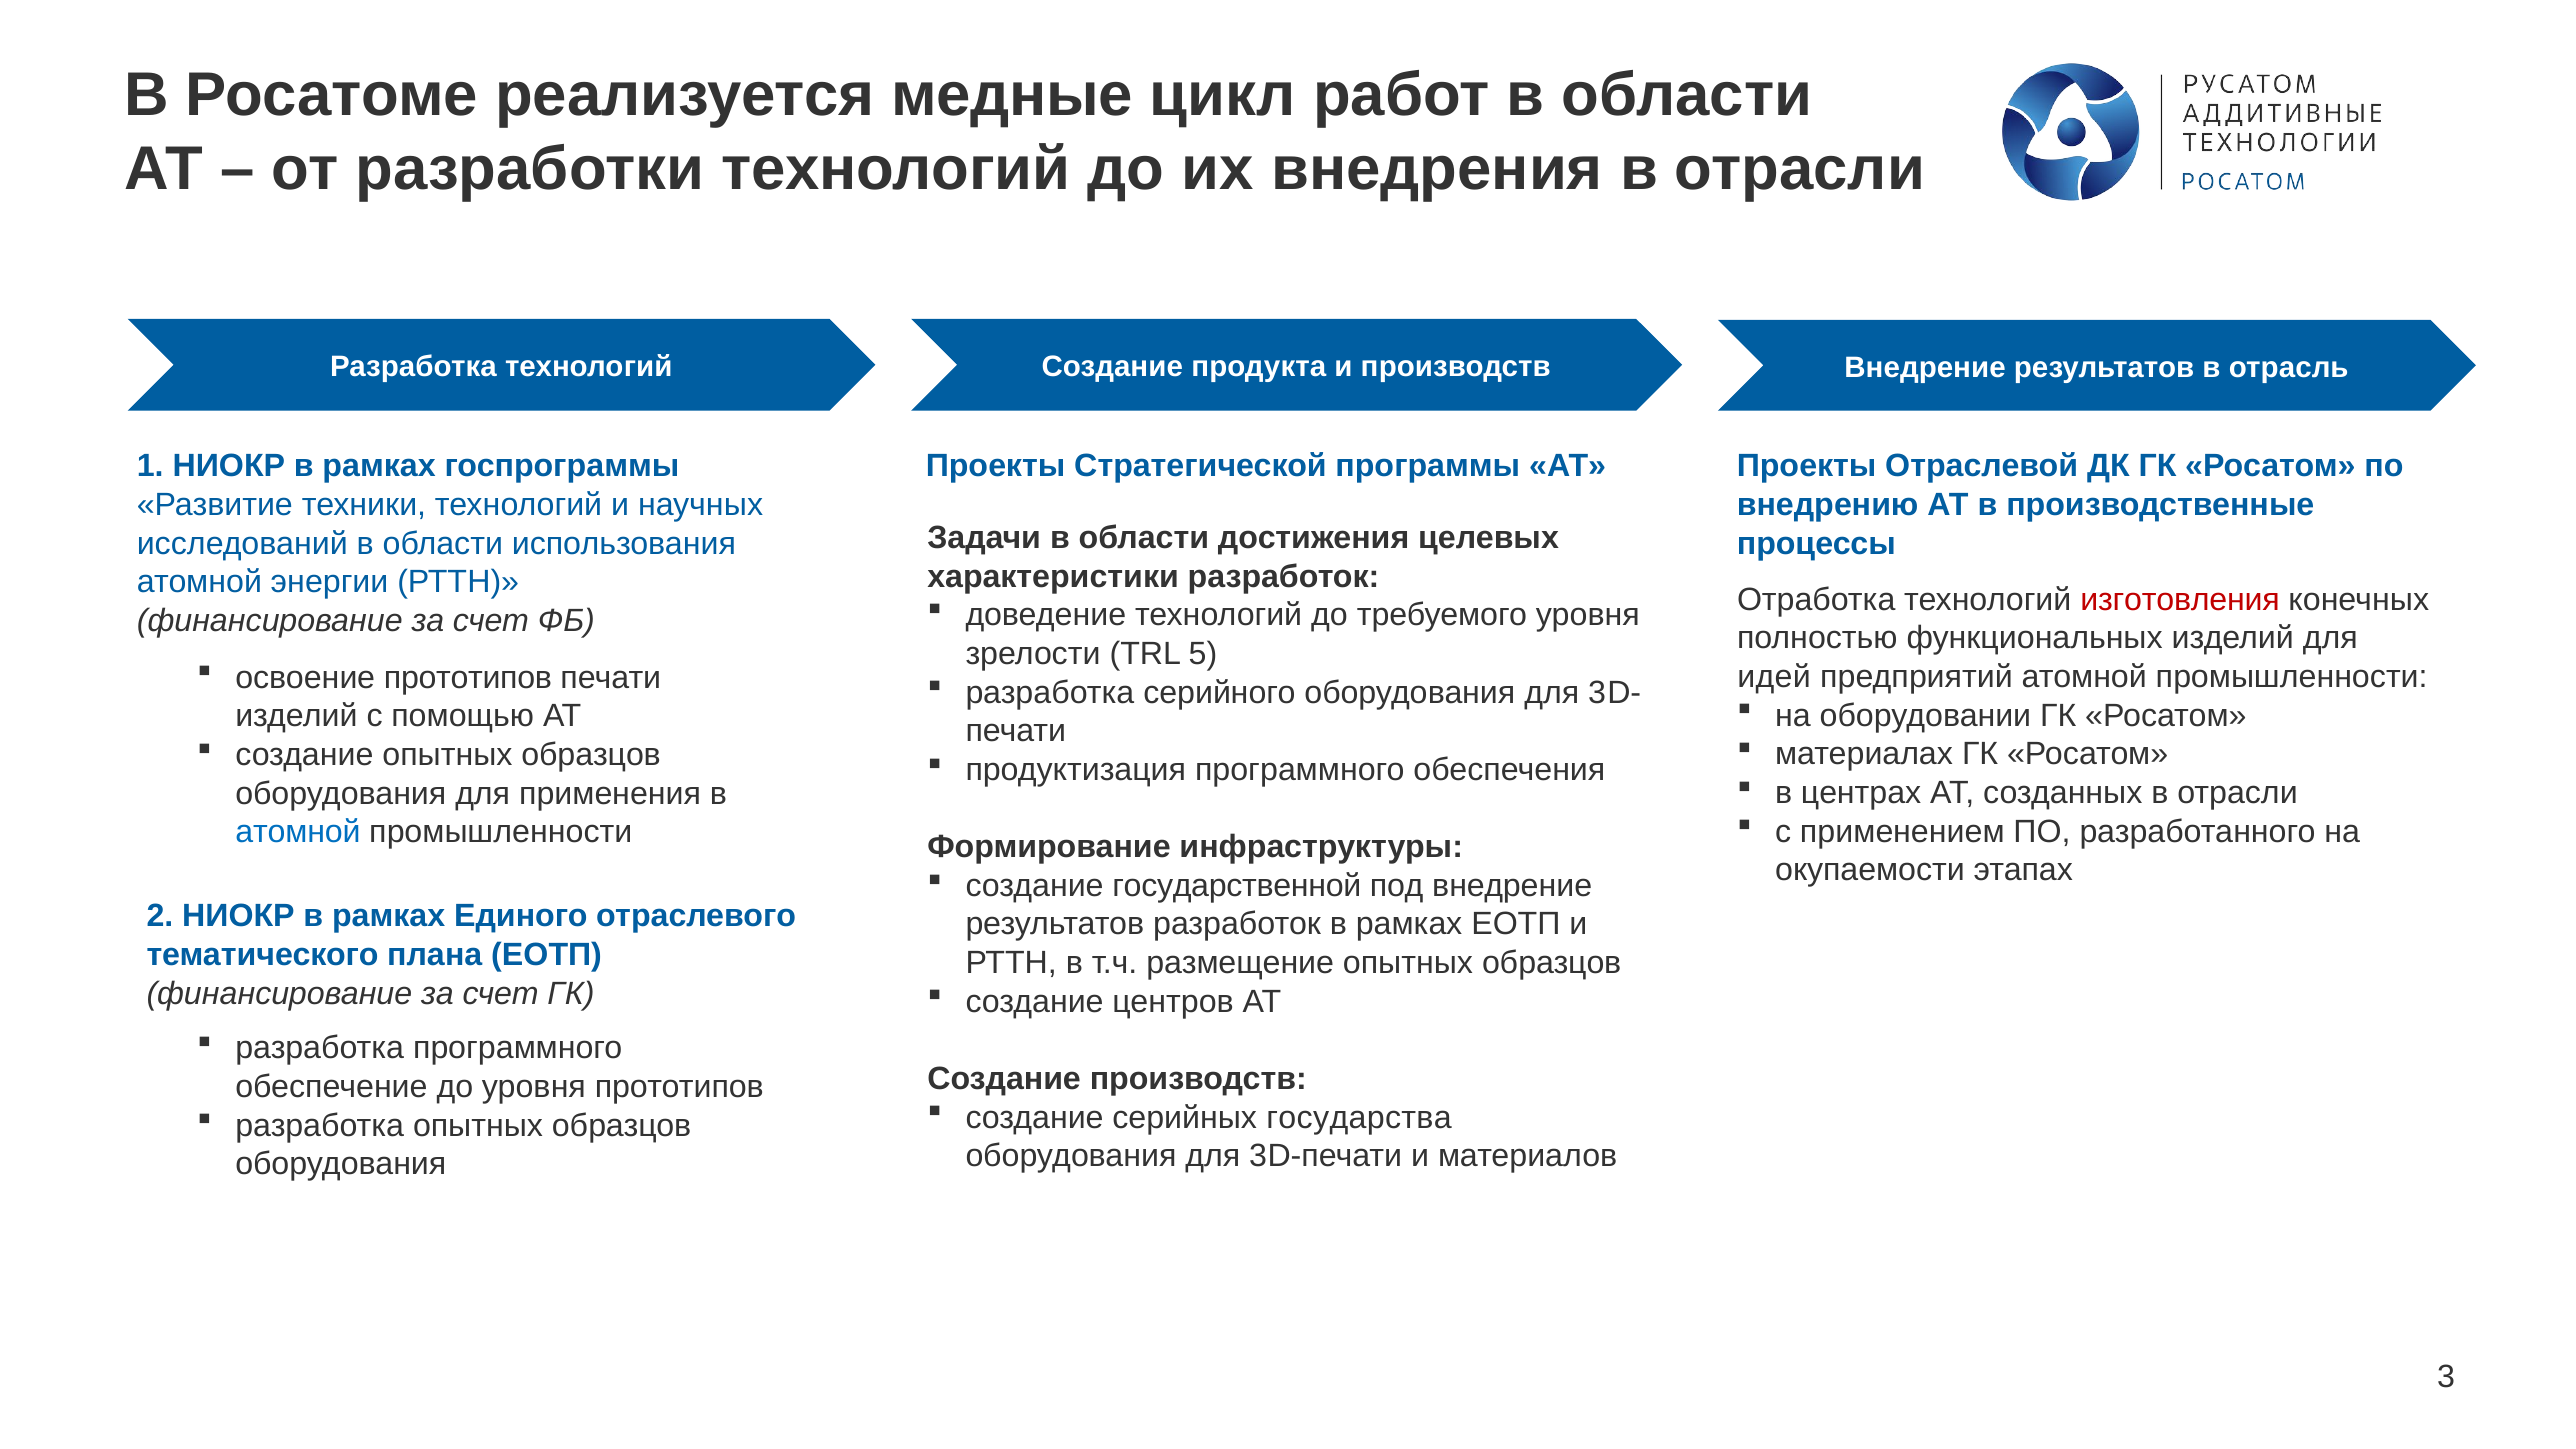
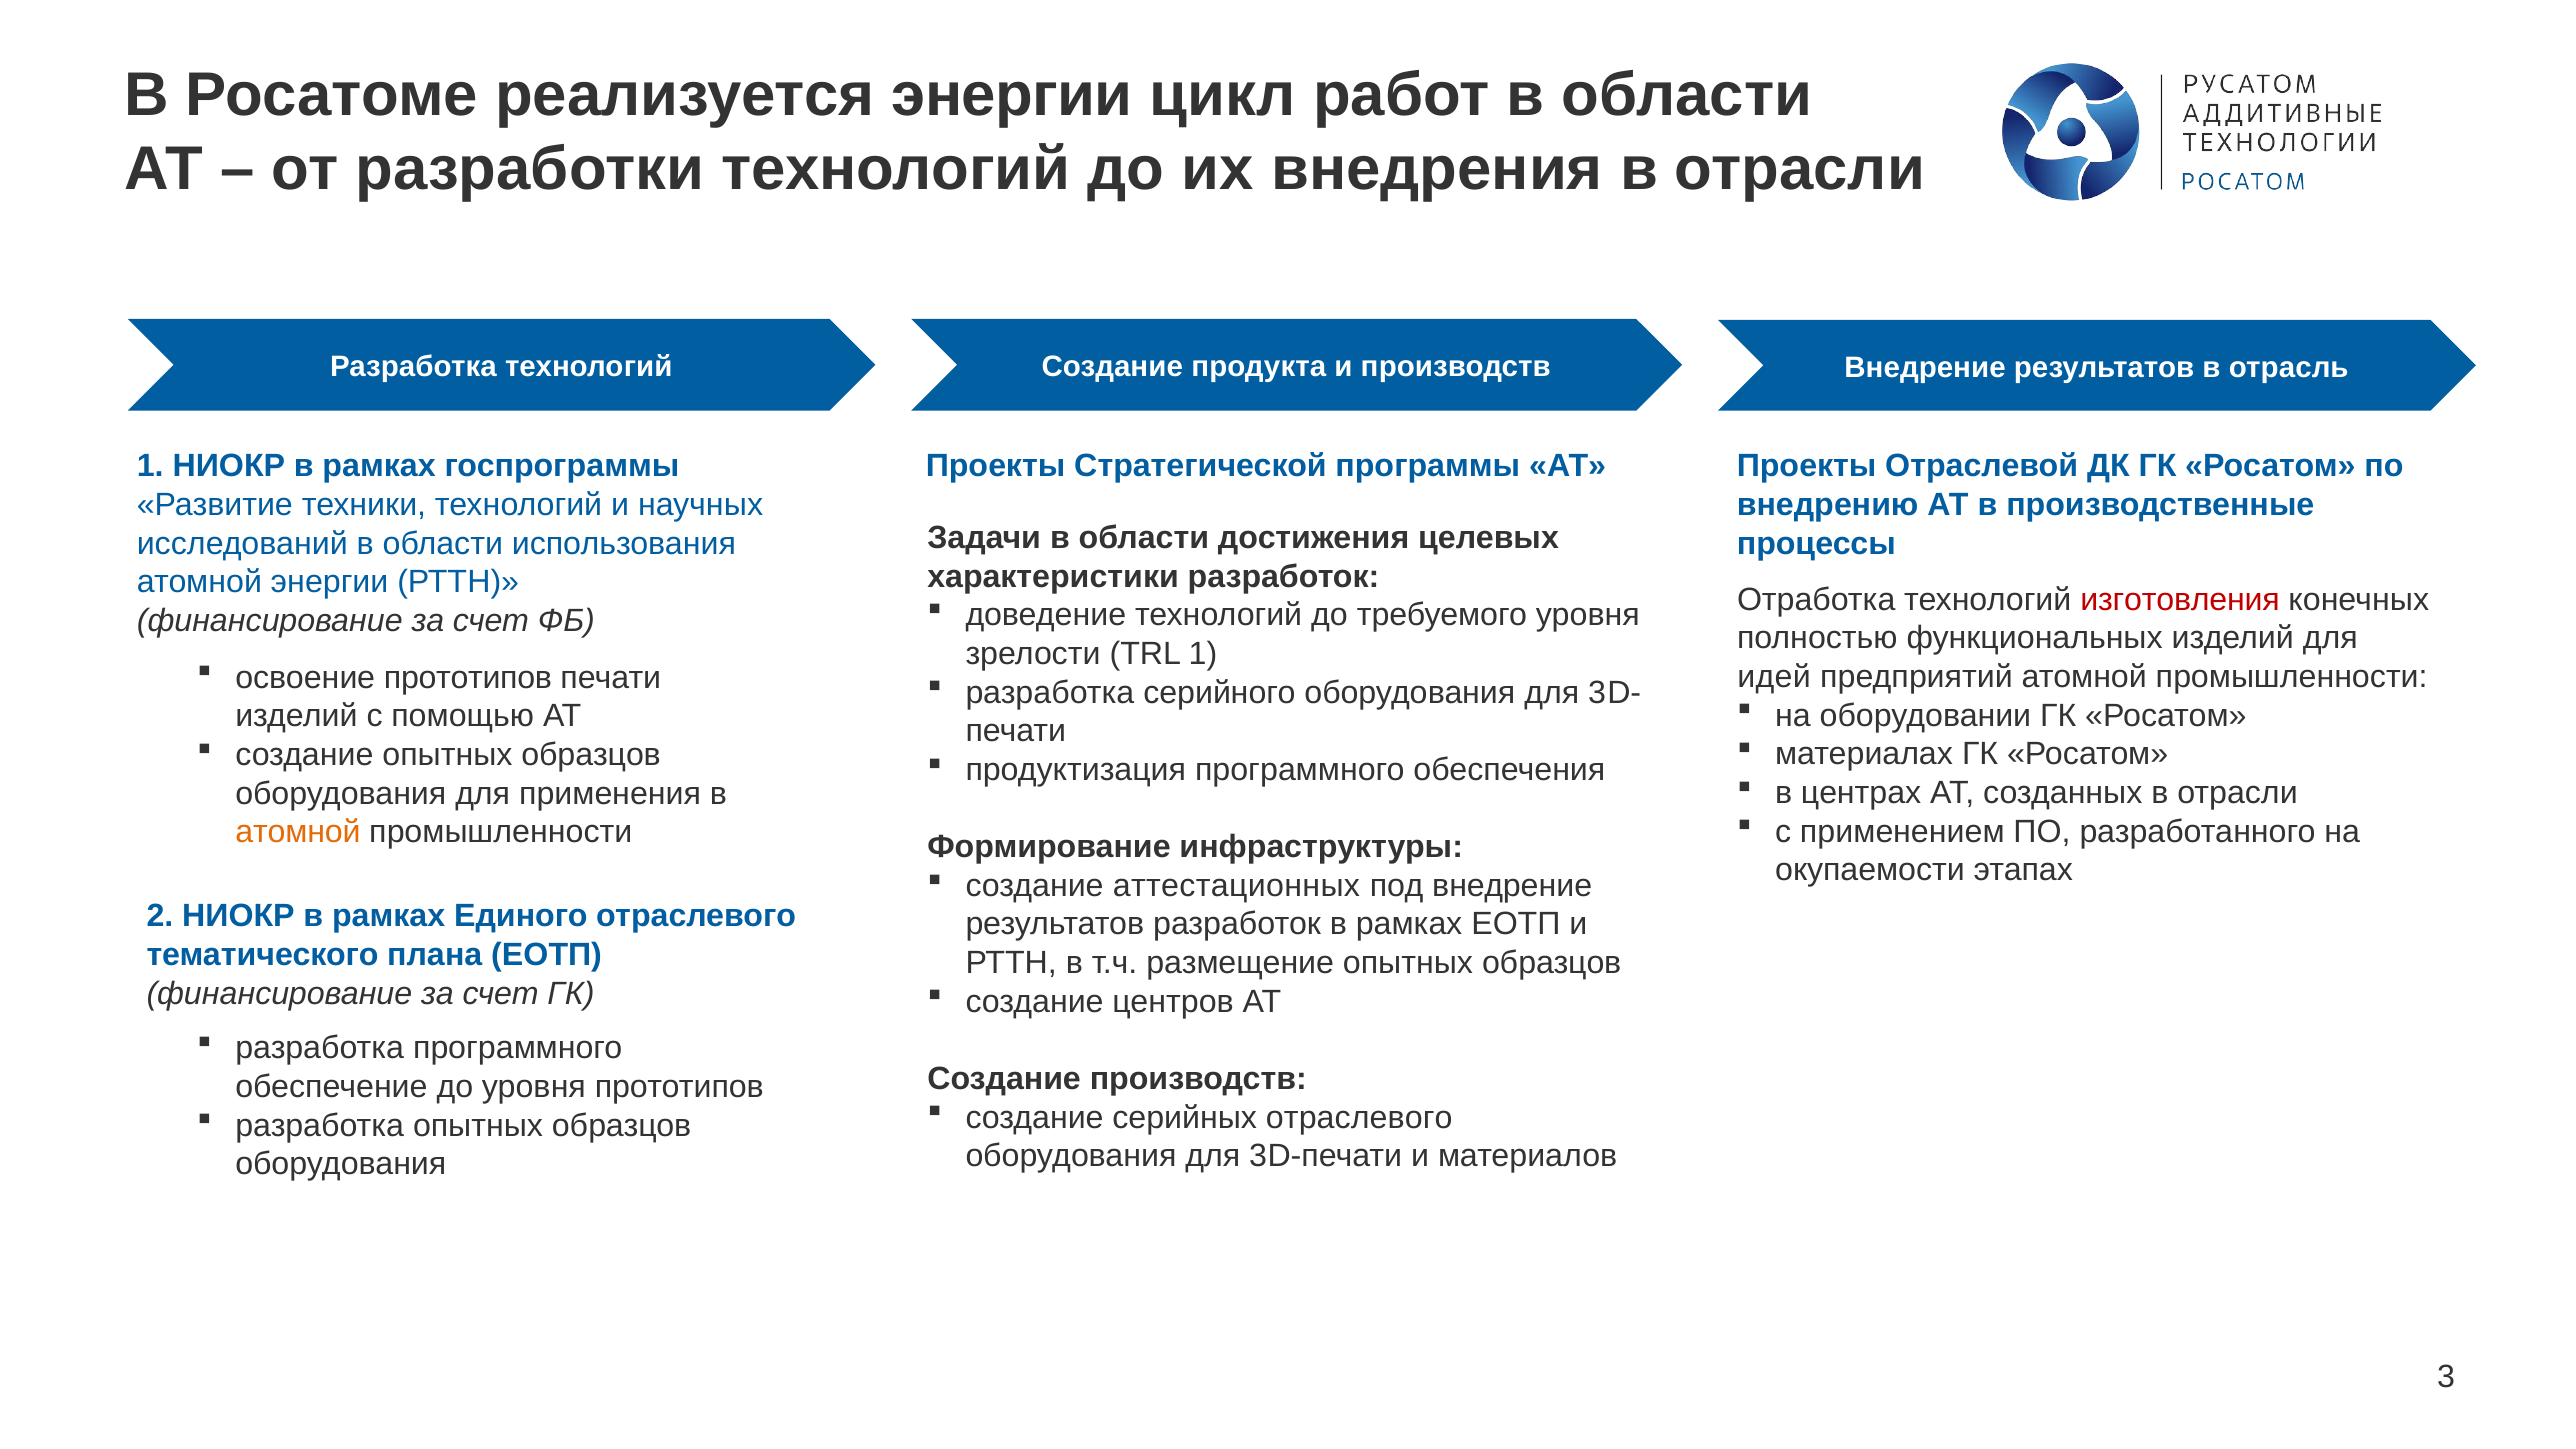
реализуется медные: медные -> энергии
TRL 5: 5 -> 1
атомной at (298, 832) colour: blue -> orange
государственной: государственной -> аттестационных
серийных государства: государства -> отраслевого
